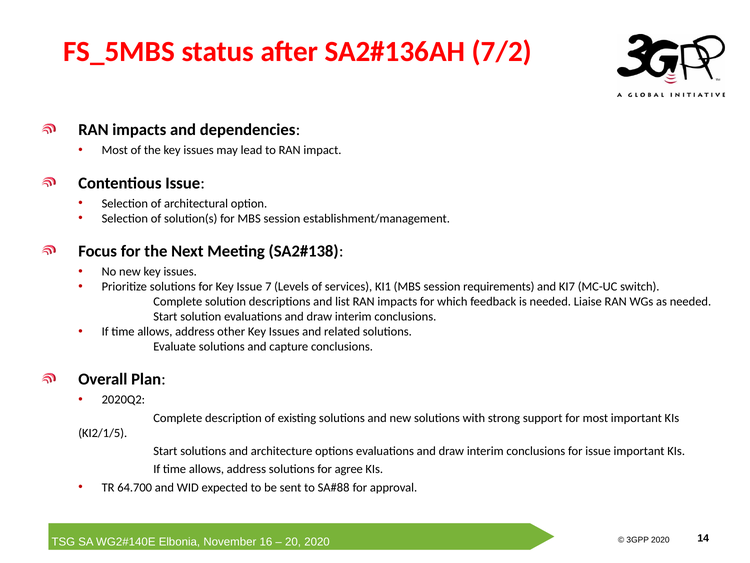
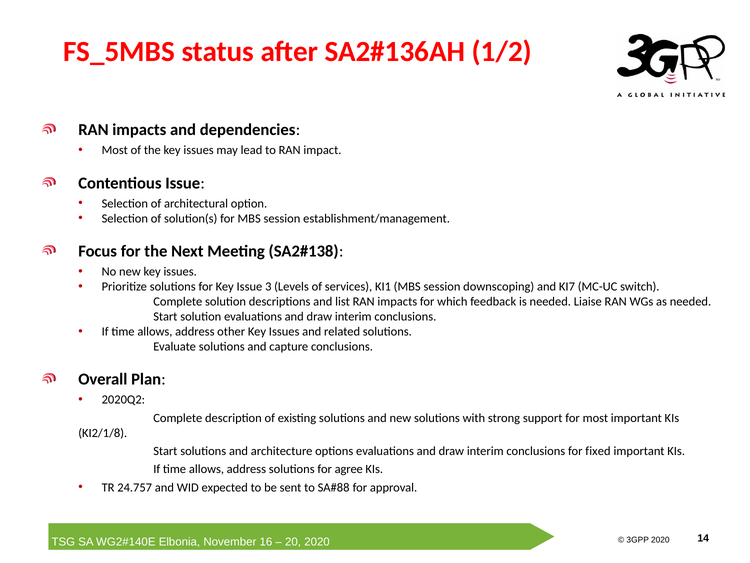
7/2: 7/2 -> 1/2
7: 7 -> 3
requirements: requirements -> downscoping
KI2/1/5: KI2/1/5 -> KI2/1/8
for issue: issue -> fixed
64.700: 64.700 -> 24.757
